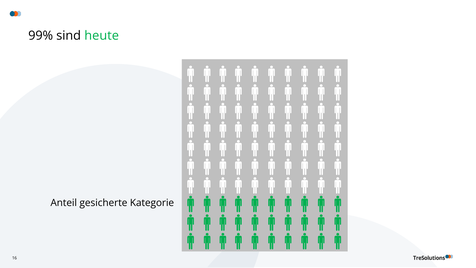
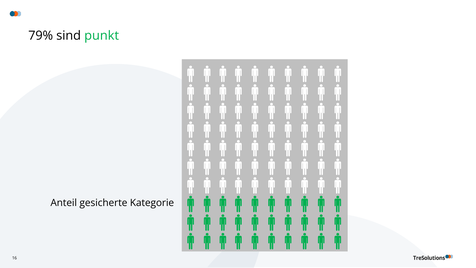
99%: 99% -> 79%
heute: heute -> punkt
